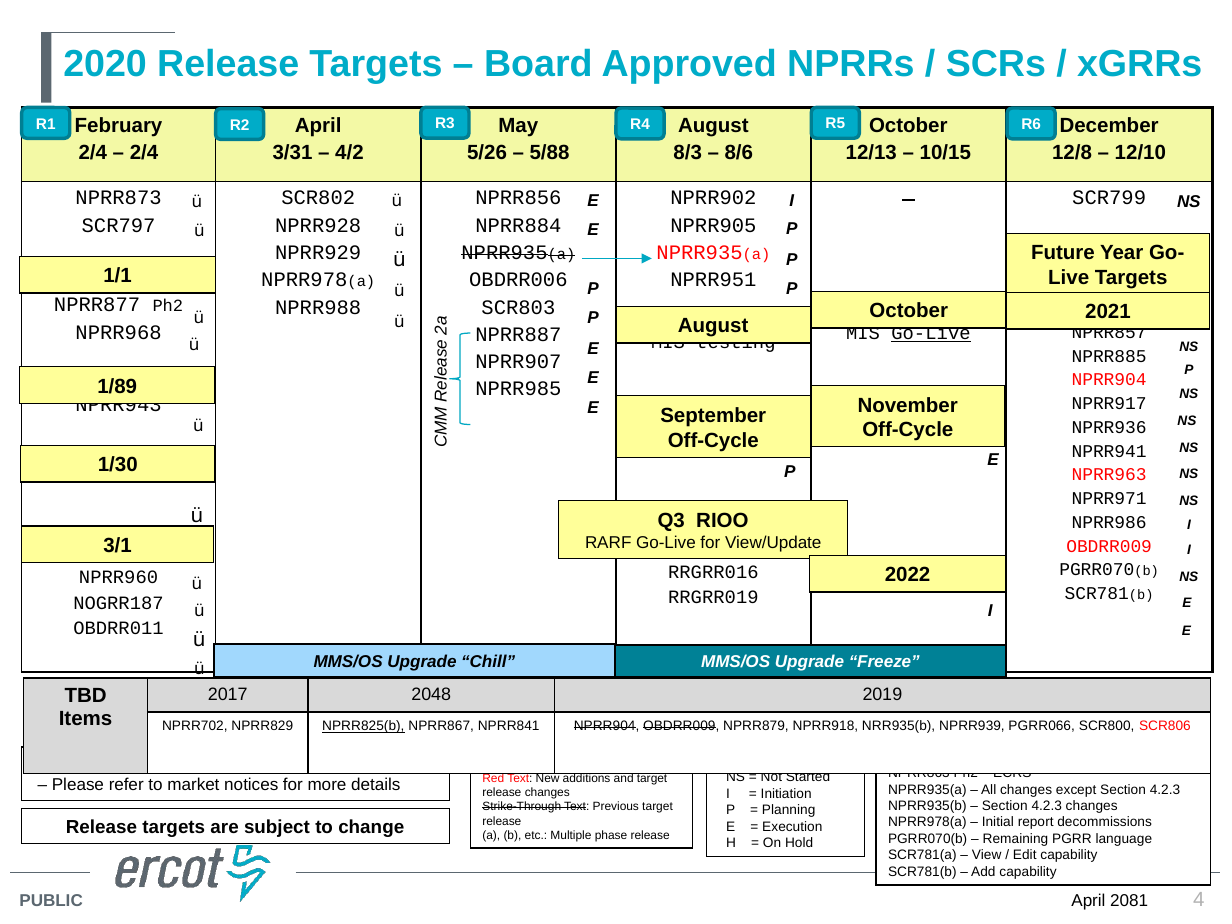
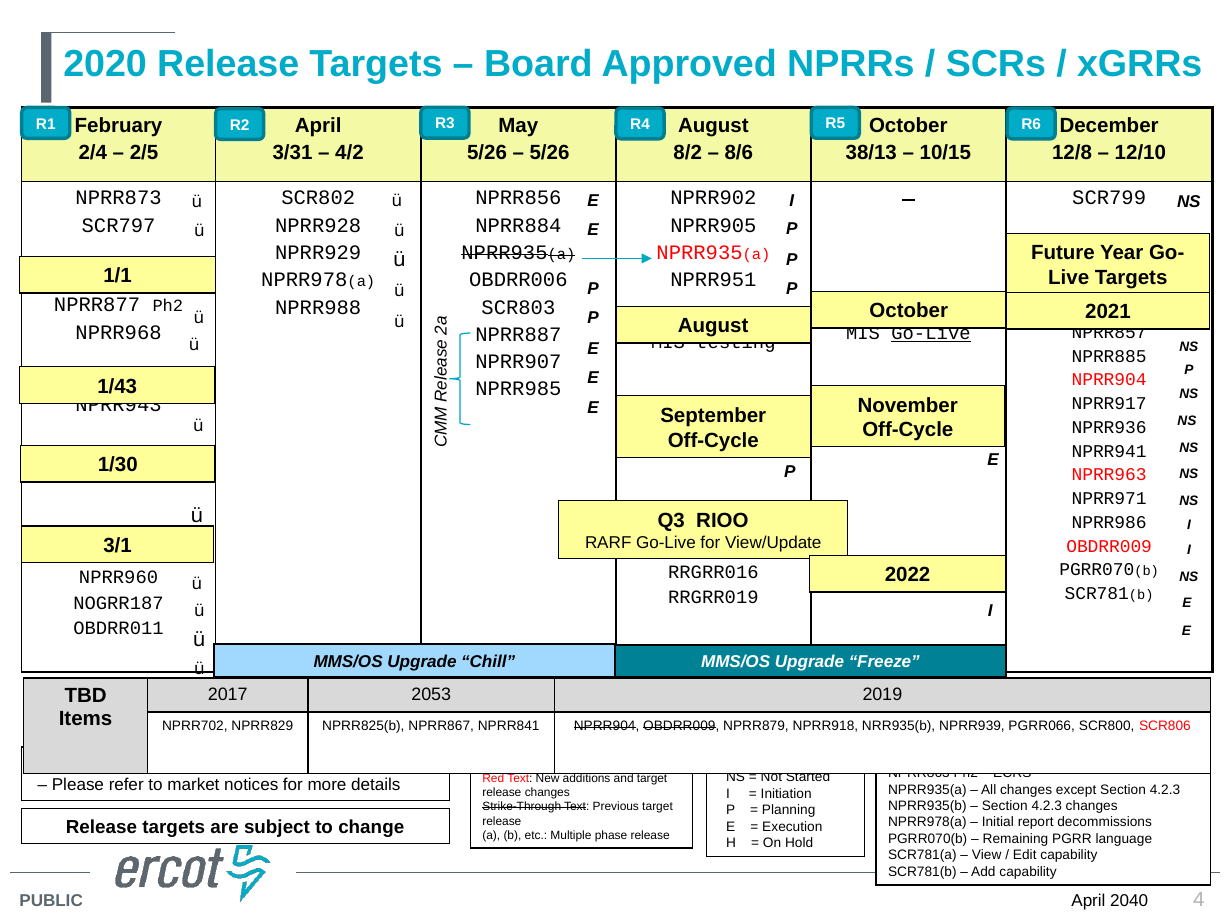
2/4 at (144, 153): 2/4 -> 2/5
5/88 at (549, 153): 5/88 -> 5/26
8/3: 8/3 -> 8/2
12/13: 12/13 -> 38/13
1/89: 1/89 -> 1/43
2048: 2048 -> 2053
NPRR825(b underline: present -> none
2081: 2081 -> 2040
